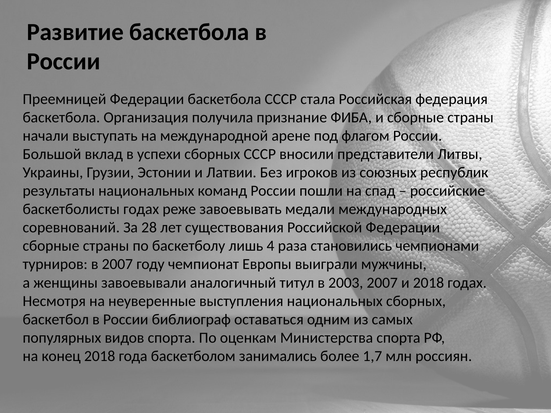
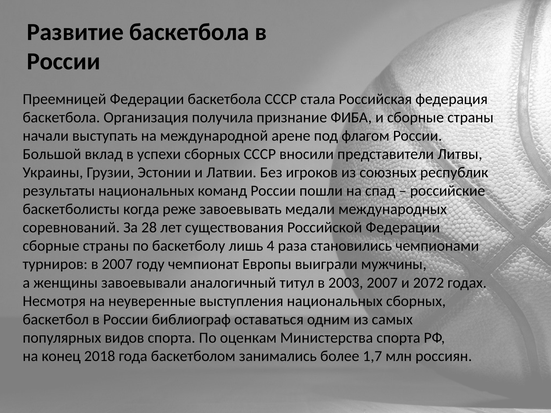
баскетболисты годах: годах -> когда
и 2018: 2018 -> 2072
